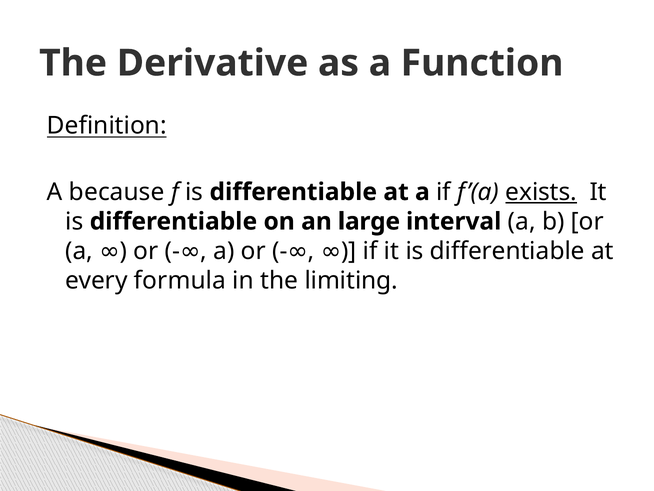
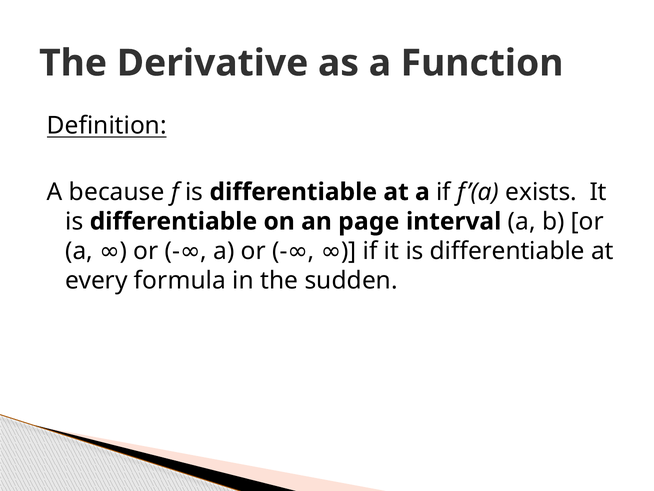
exists underline: present -> none
large: large -> page
limiting: limiting -> sudden
